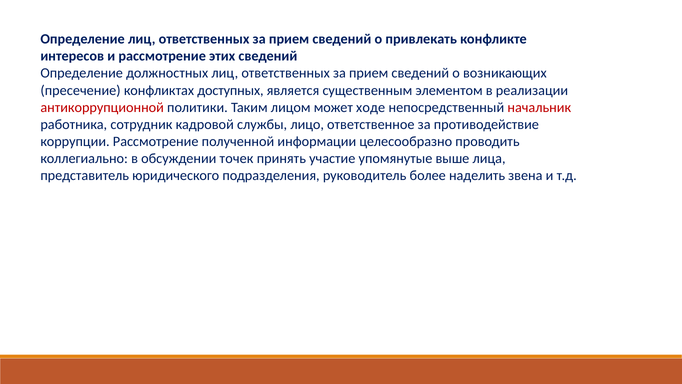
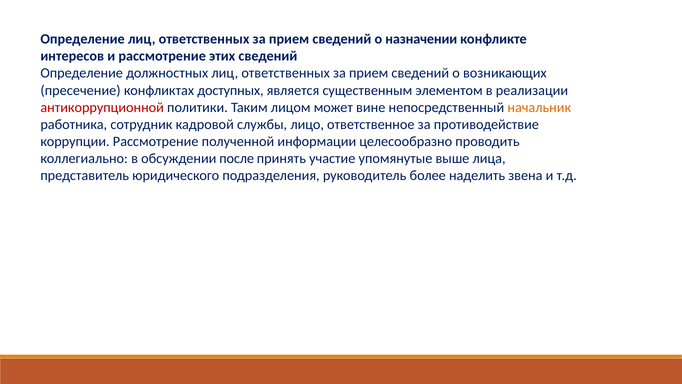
привлекать: привлекать -> назначении
ходе: ходе -> вине
начальник colour: red -> orange
точек: точек -> после
